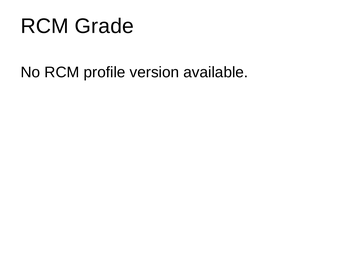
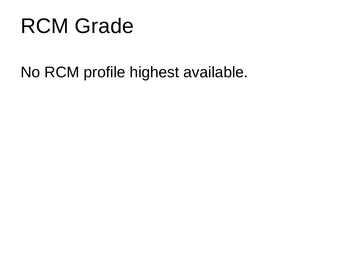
version: version -> highest
